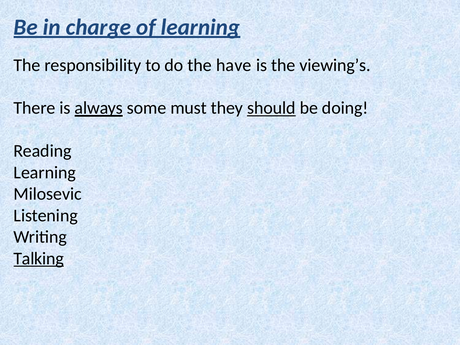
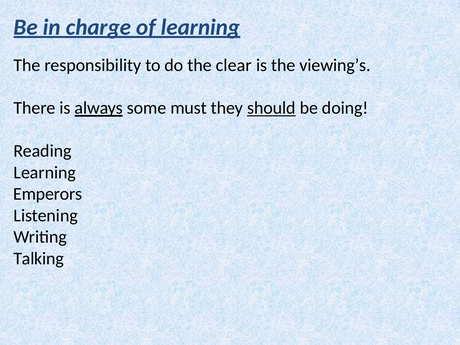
have: have -> clear
Milosevic: Milosevic -> Emperors
Talking underline: present -> none
